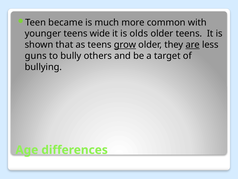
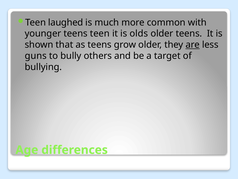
became: became -> laughed
teens wide: wide -> teen
grow underline: present -> none
